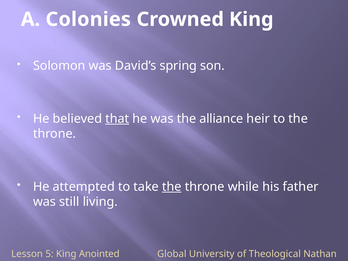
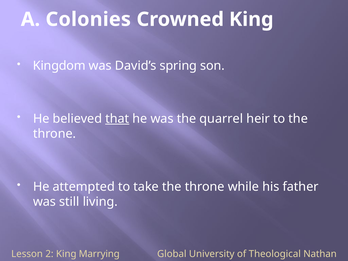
Solomon: Solomon -> Kingdom
alliance: alliance -> quarrel
the at (172, 187) underline: present -> none
5: 5 -> 2
Anointed: Anointed -> Marrying
